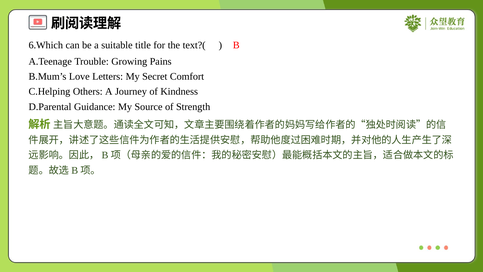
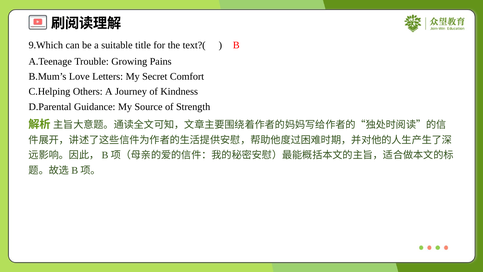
6.Which: 6.Which -> 9.Which
